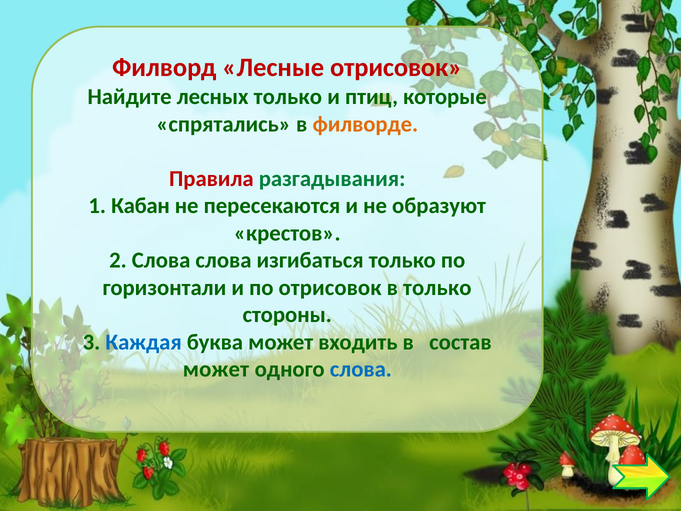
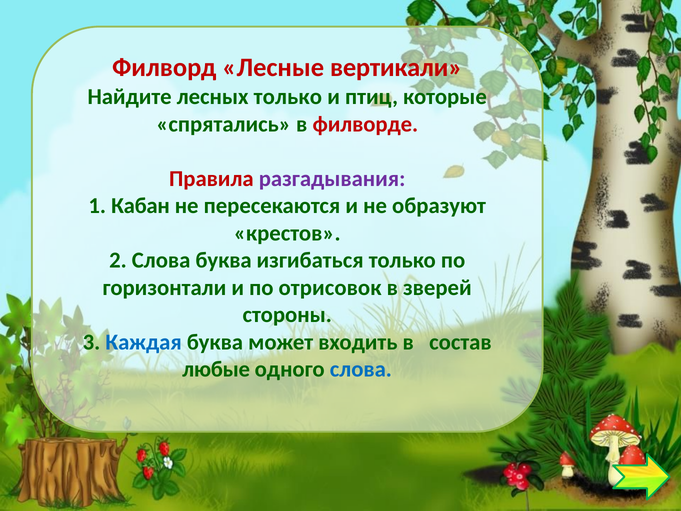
Лесные отрисовок: отрисовок -> вертикали
филворде colour: orange -> red
разгадывания colour: green -> purple
Слова слова: слова -> буква
в только: только -> зверей
может at (216, 369): может -> любые
